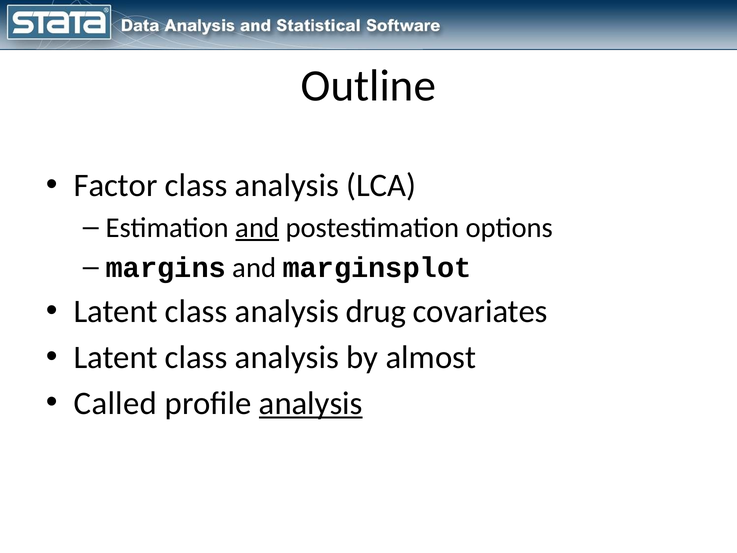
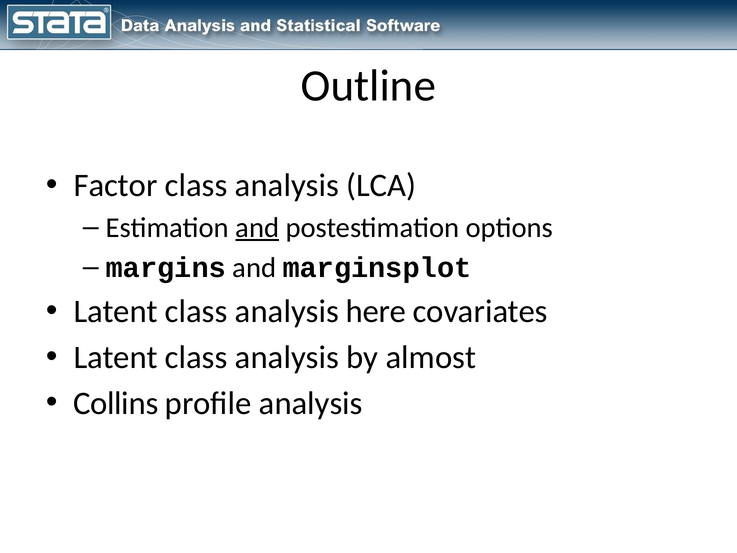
drug: drug -> here
Called: Called -> Collins
analysis at (311, 403) underline: present -> none
